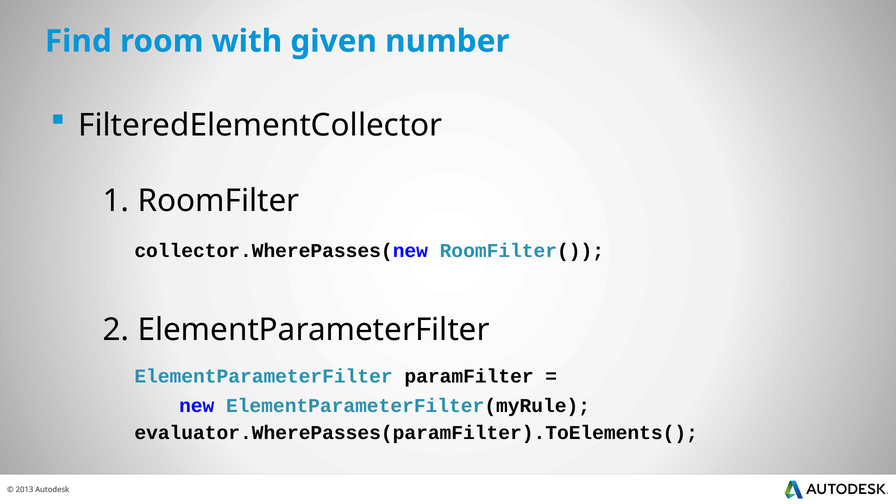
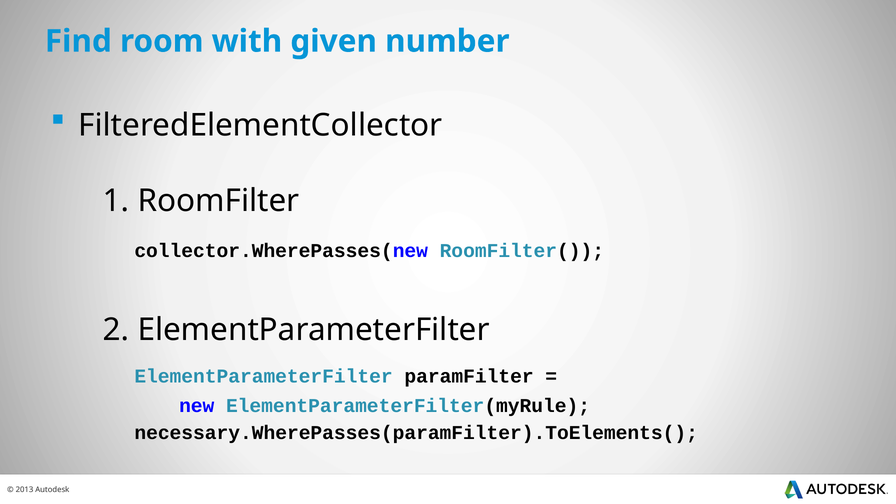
evaluator.WherePasses(paramFilter).ToElements(: evaluator.WherePasses(paramFilter).ToElements( -> necessary.WherePasses(paramFilter).ToElements(
